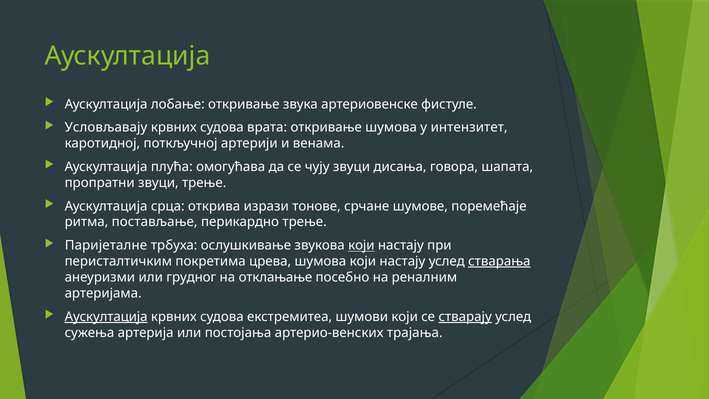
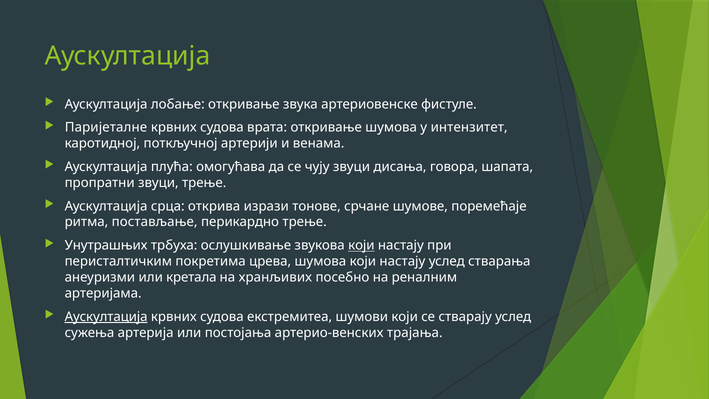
Условљавају: Условљавају -> Паријеталне
Паријеталне: Паријеталне -> Унутрашњих
стварања underline: present -> none
грудног: грудног -> кретала
отклањање: отклањање -> хранљивих
стварају underline: present -> none
